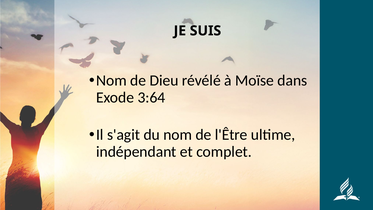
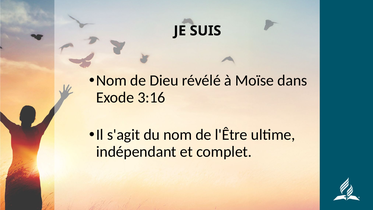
3:64: 3:64 -> 3:16
